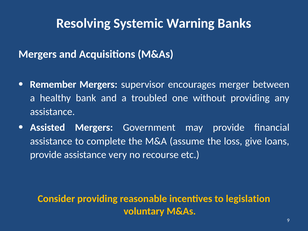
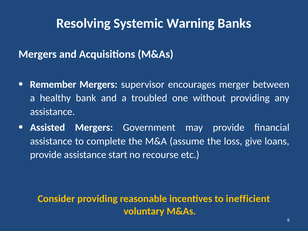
very: very -> start
legislation: legislation -> inefficient
